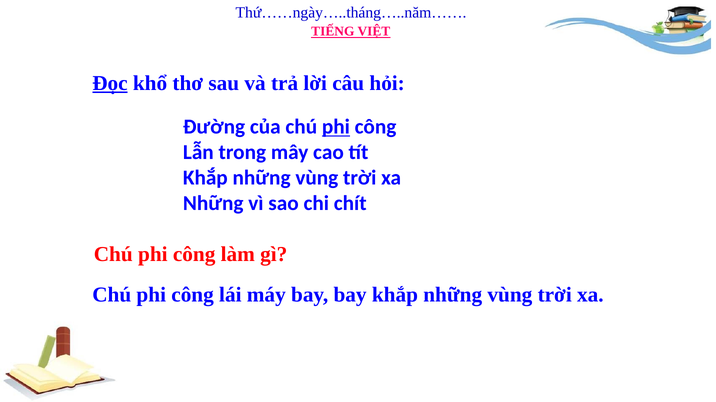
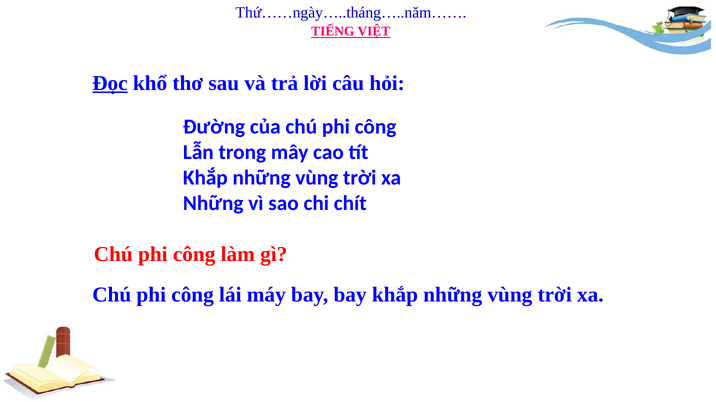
phi at (336, 127) underline: present -> none
